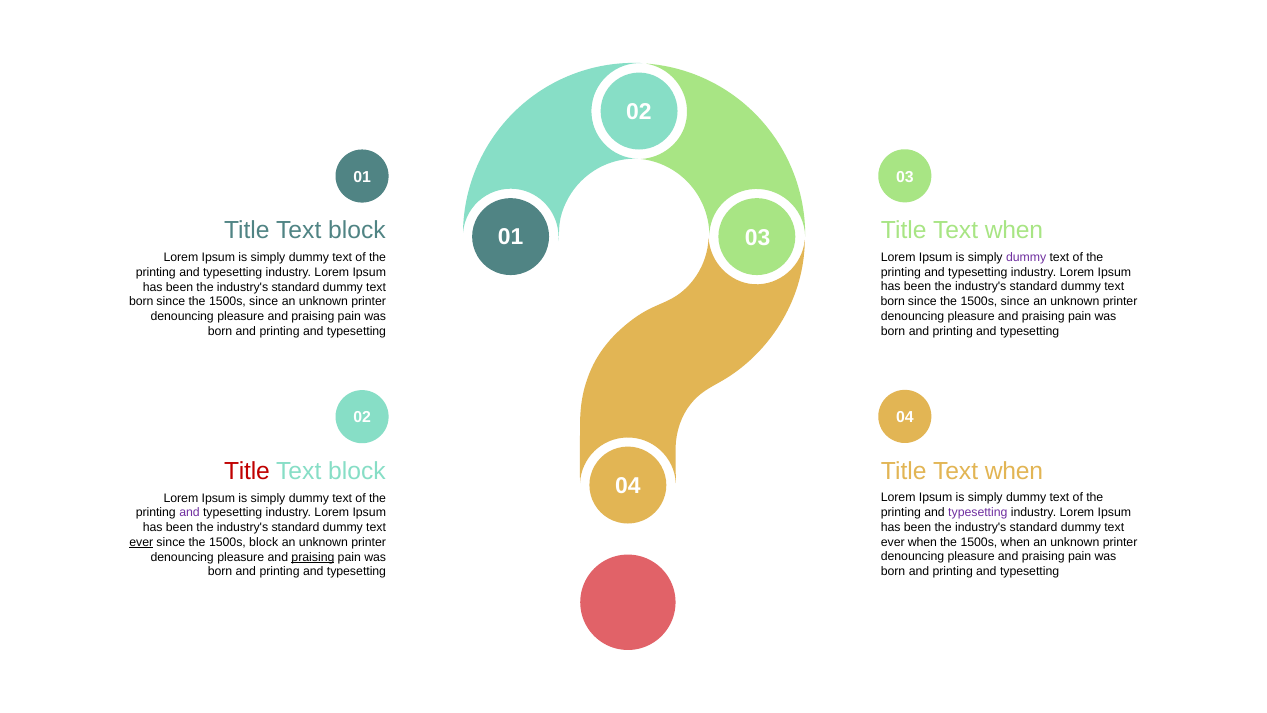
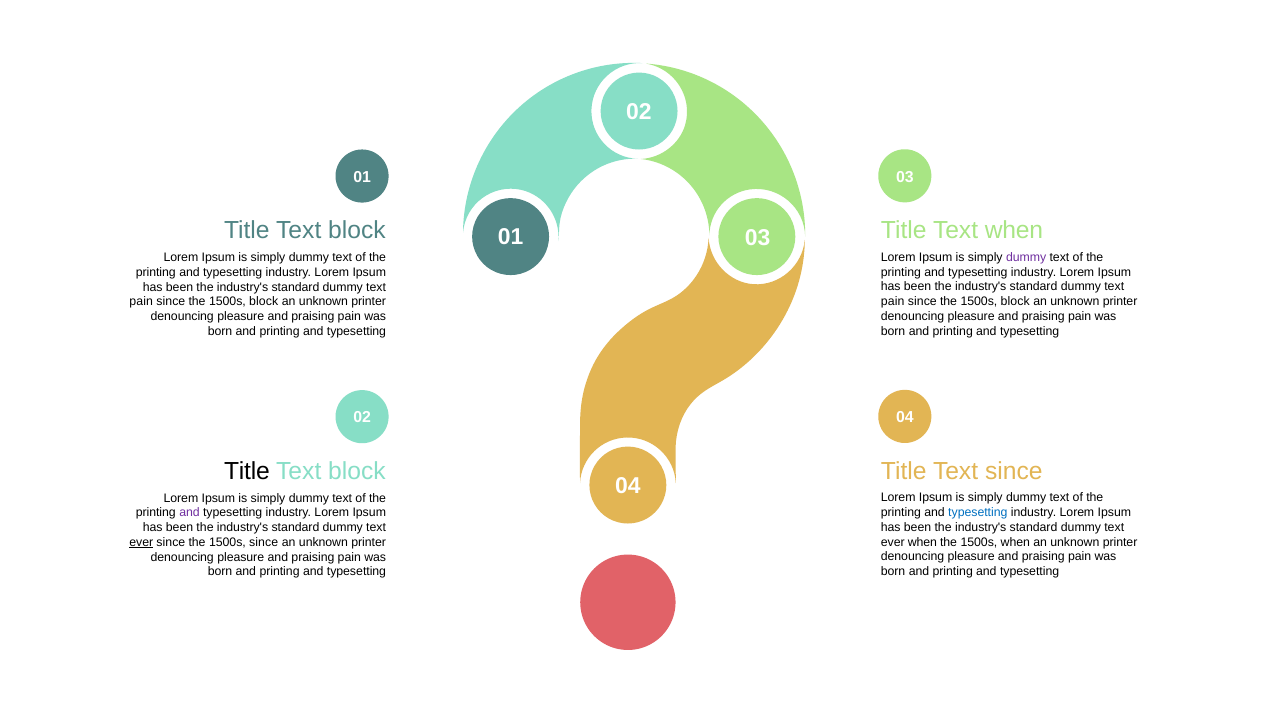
born at (893, 301): born -> pain
since at (1015, 301): since -> block
born at (141, 302): born -> pain
since at (264, 302): since -> block
when at (1014, 471): when -> since
Title at (247, 471) colour: red -> black
typesetting at (978, 512) colour: purple -> blue
1500s block: block -> since
praising at (313, 557) underline: present -> none
